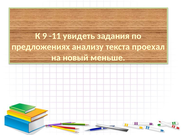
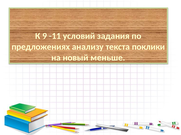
увидеть: увидеть -> условий
проехал: проехал -> поклики
